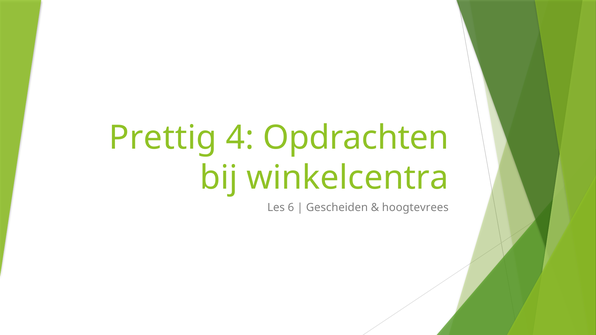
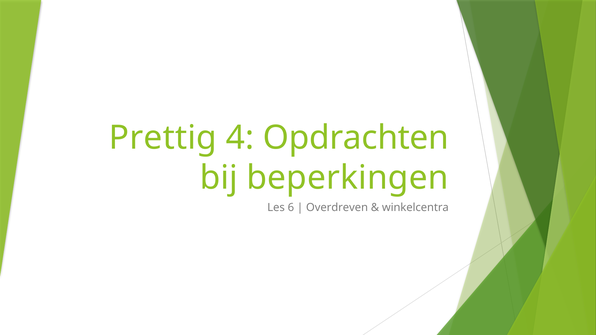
winkelcentra: winkelcentra -> beperkingen
Gescheiden: Gescheiden -> Overdreven
hoogtevrees: hoogtevrees -> winkelcentra
